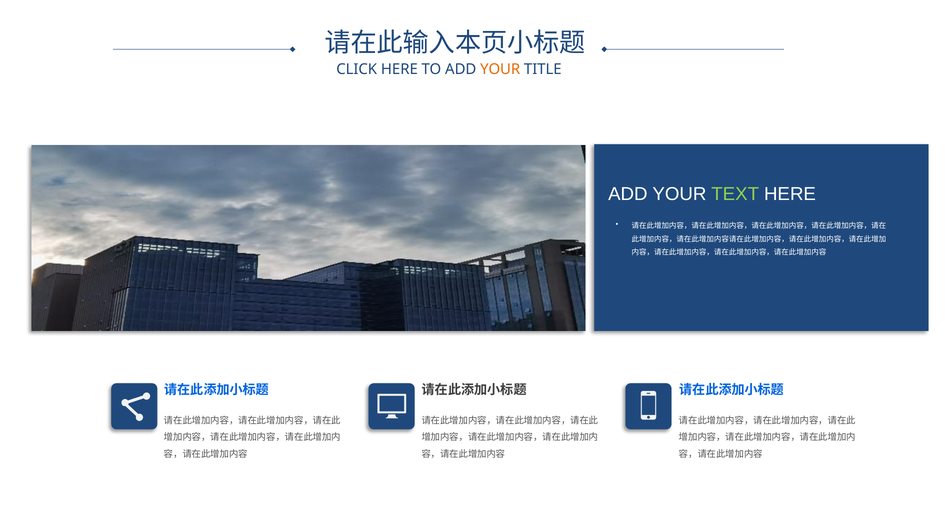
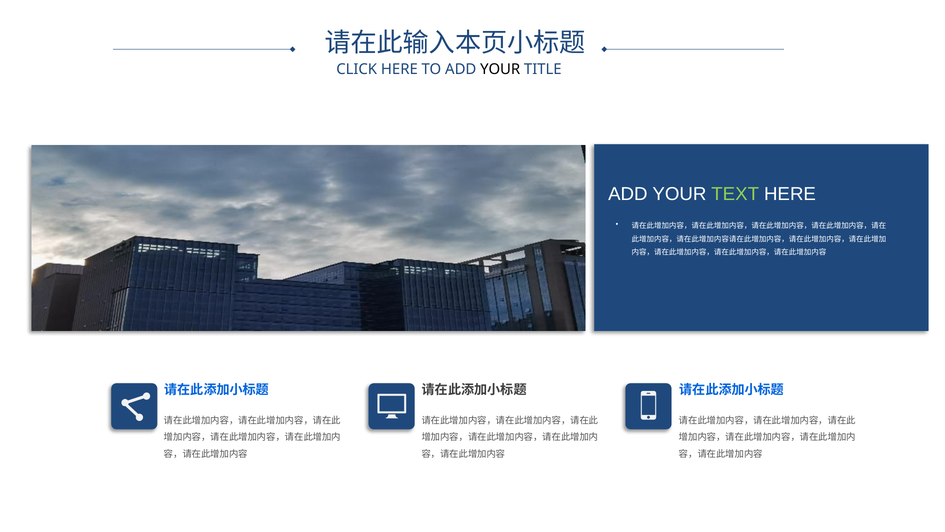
YOUR at (500, 69) colour: orange -> black
